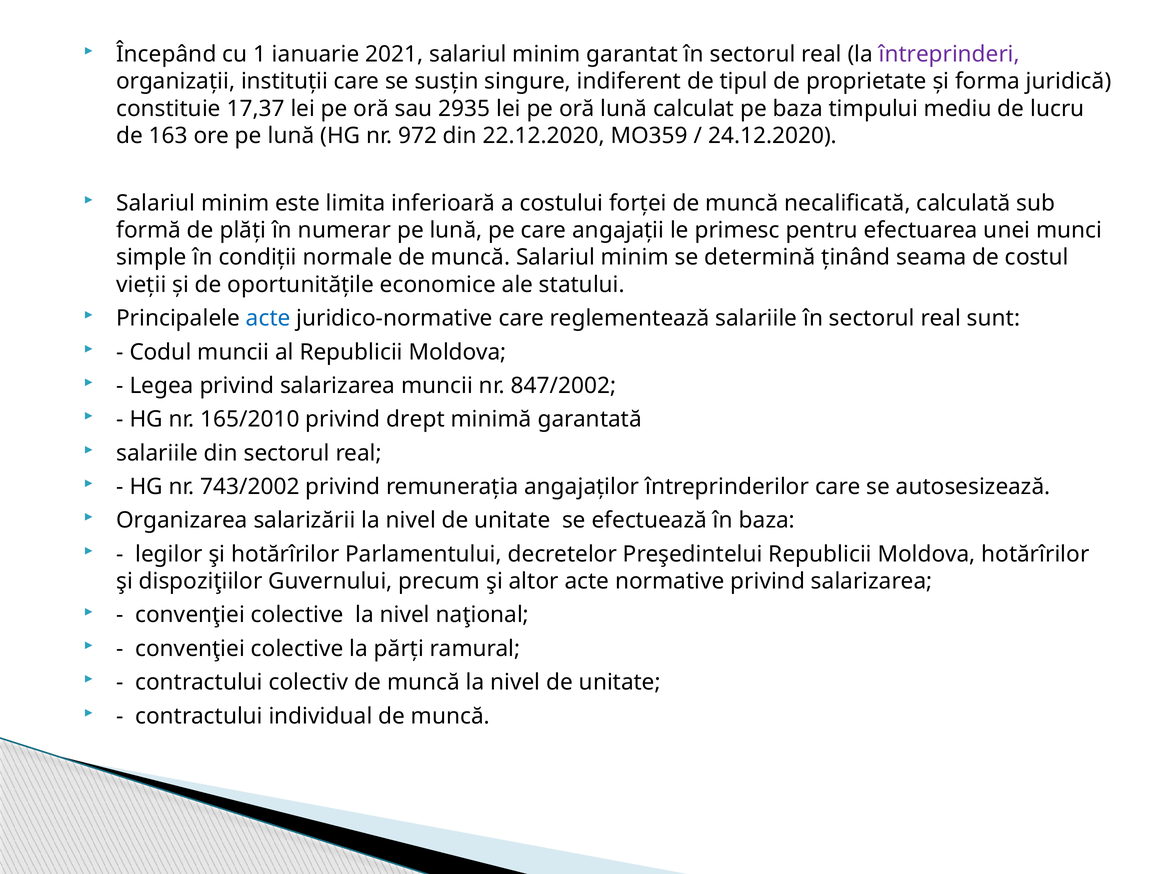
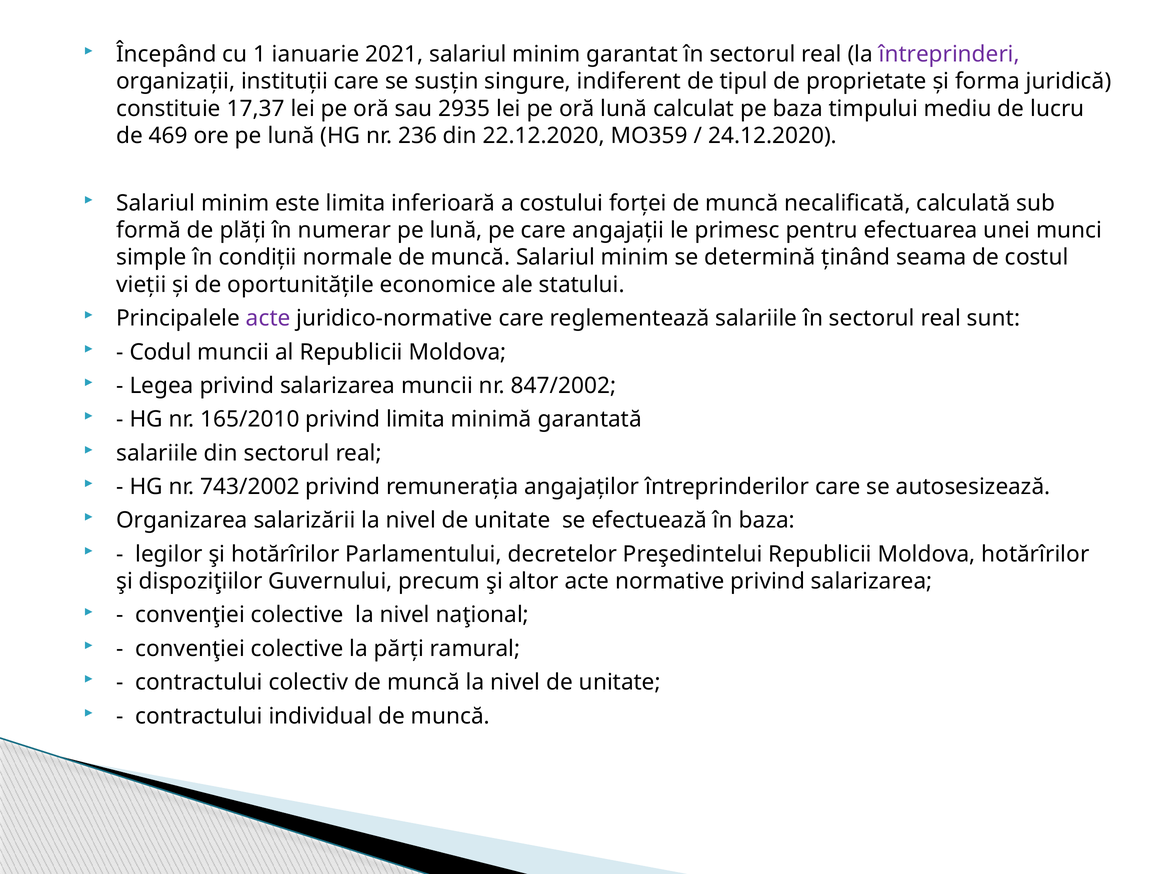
163: 163 -> 469
972: 972 -> 236
acte at (268, 318) colour: blue -> purple
privind drept: drept -> limita
